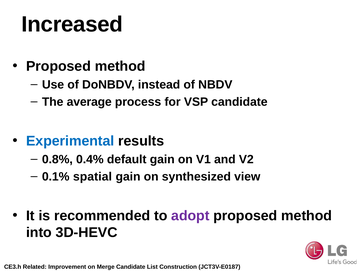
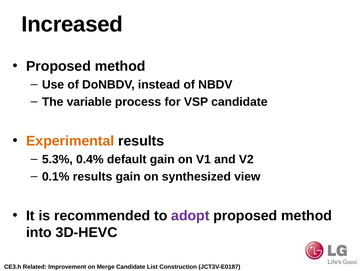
average: average -> variable
Experimental colour: blue -> orange
0.8%: 0.8% -> 5.3%
0.1% spatial: spatial -> results
